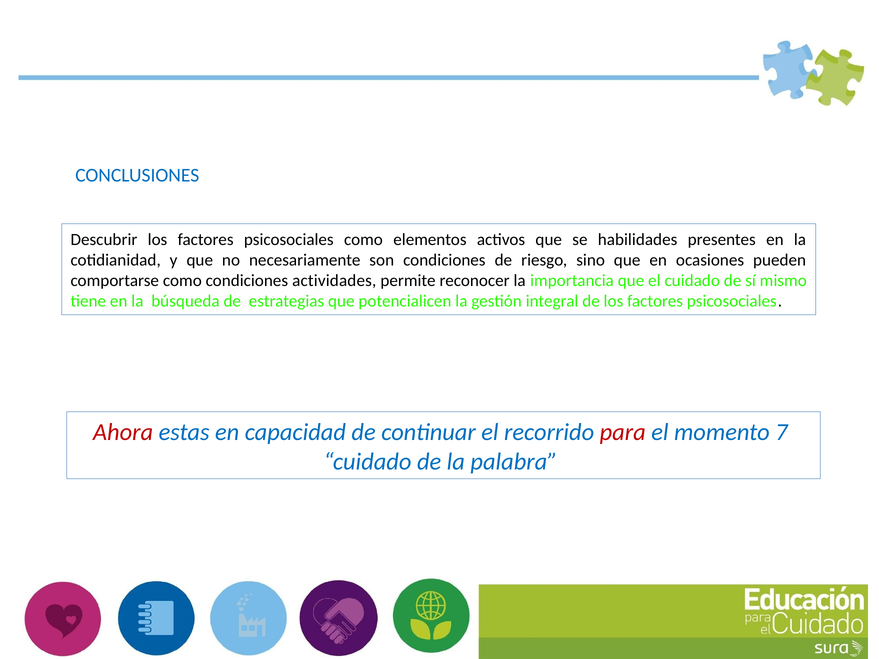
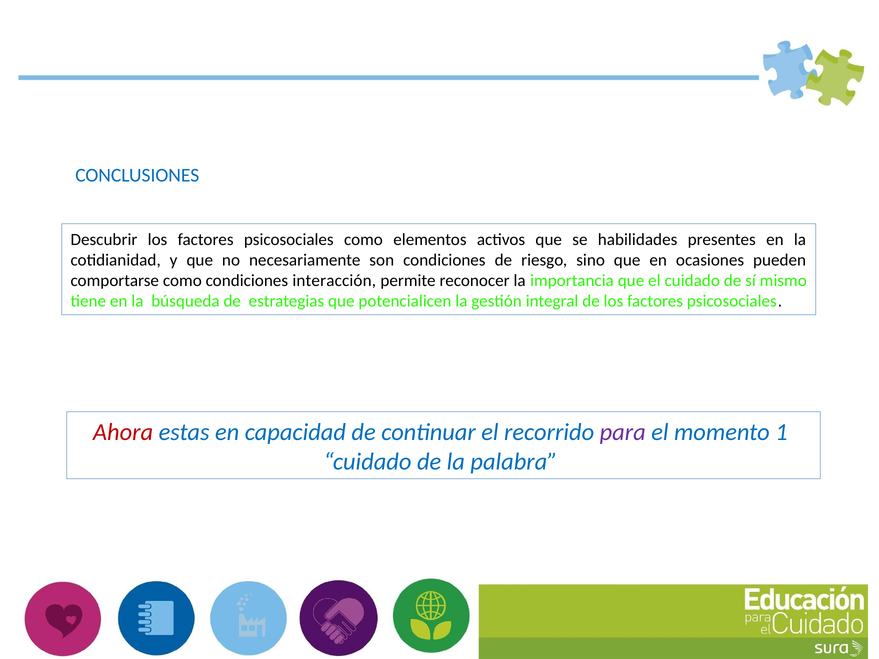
actividades: actividades -> interacción
para colour: red -> purple
7: 7 -> 1
